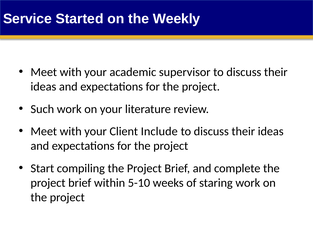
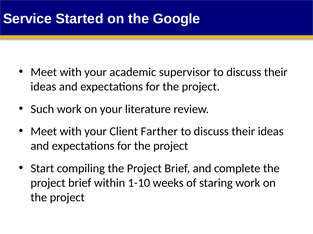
Weekly: Weekly -> Google
Include: Include -> Farther
5-10: 5-10 -> 1-10
